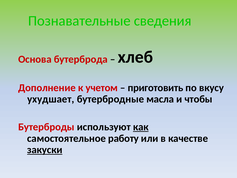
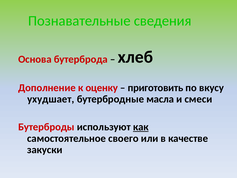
учетом: учетом -> оценку
чтобы: чтобы -> смеси
работу: работу -> своего
закуски underline: present -> none
